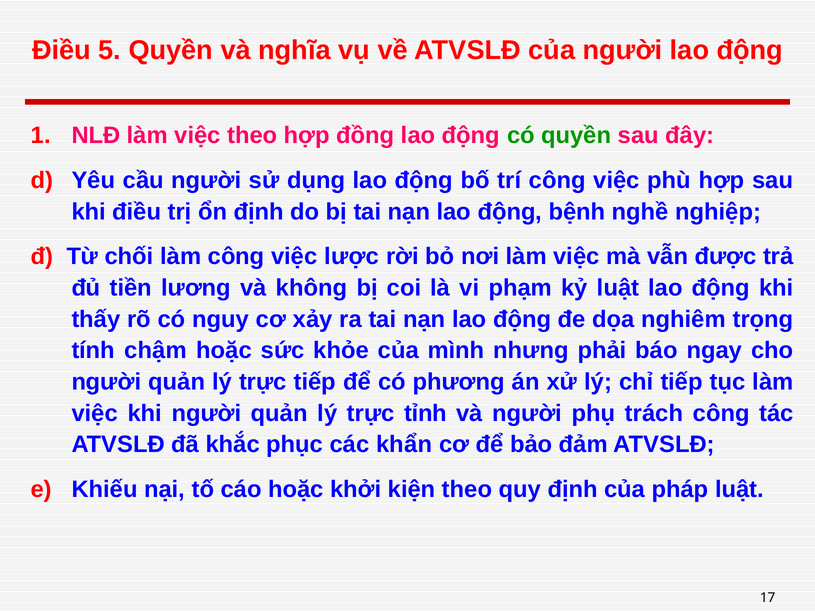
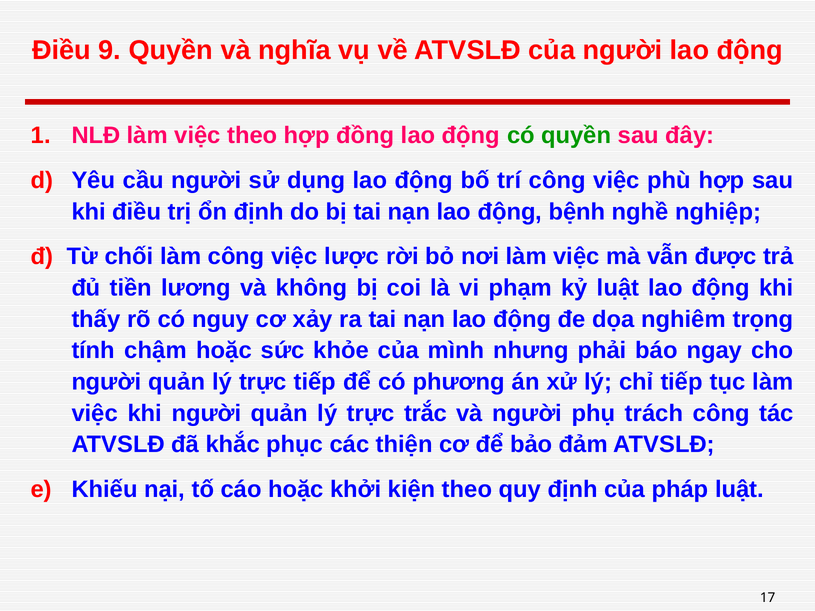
5: 5 -> 9
tỉnh: tỉnh -> trắc
khẩn: khẩn -> thiện
